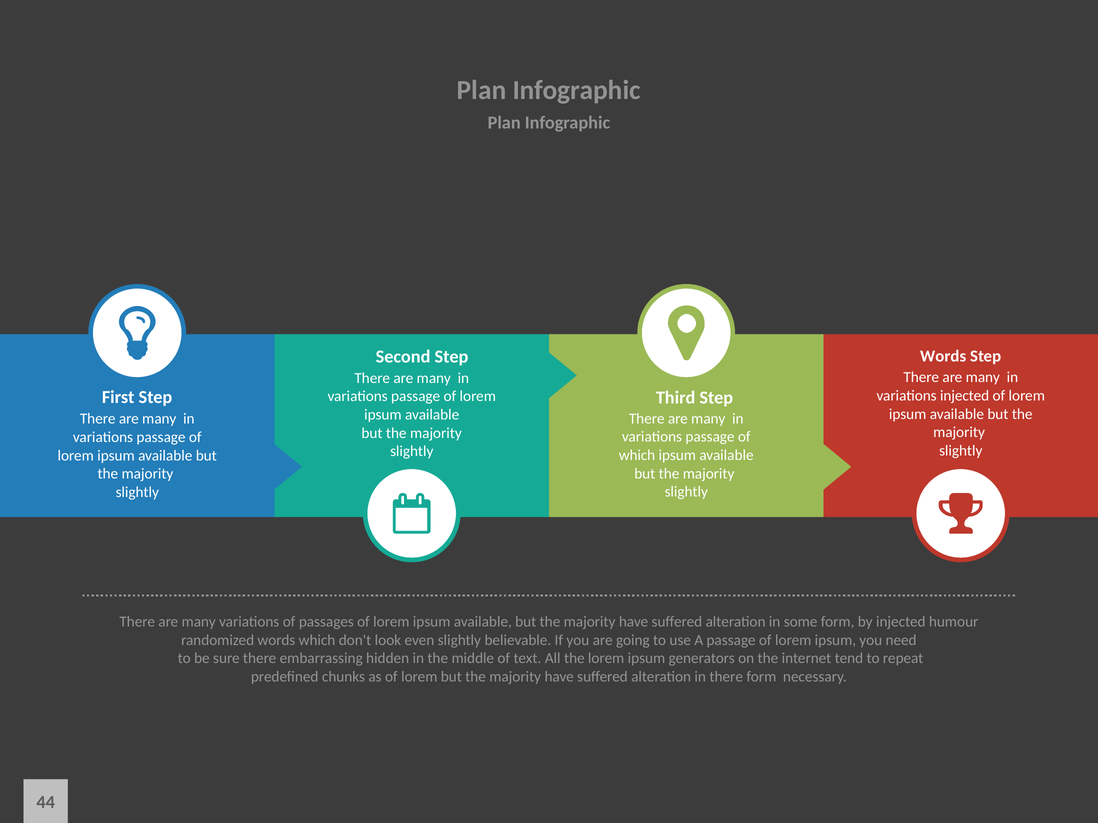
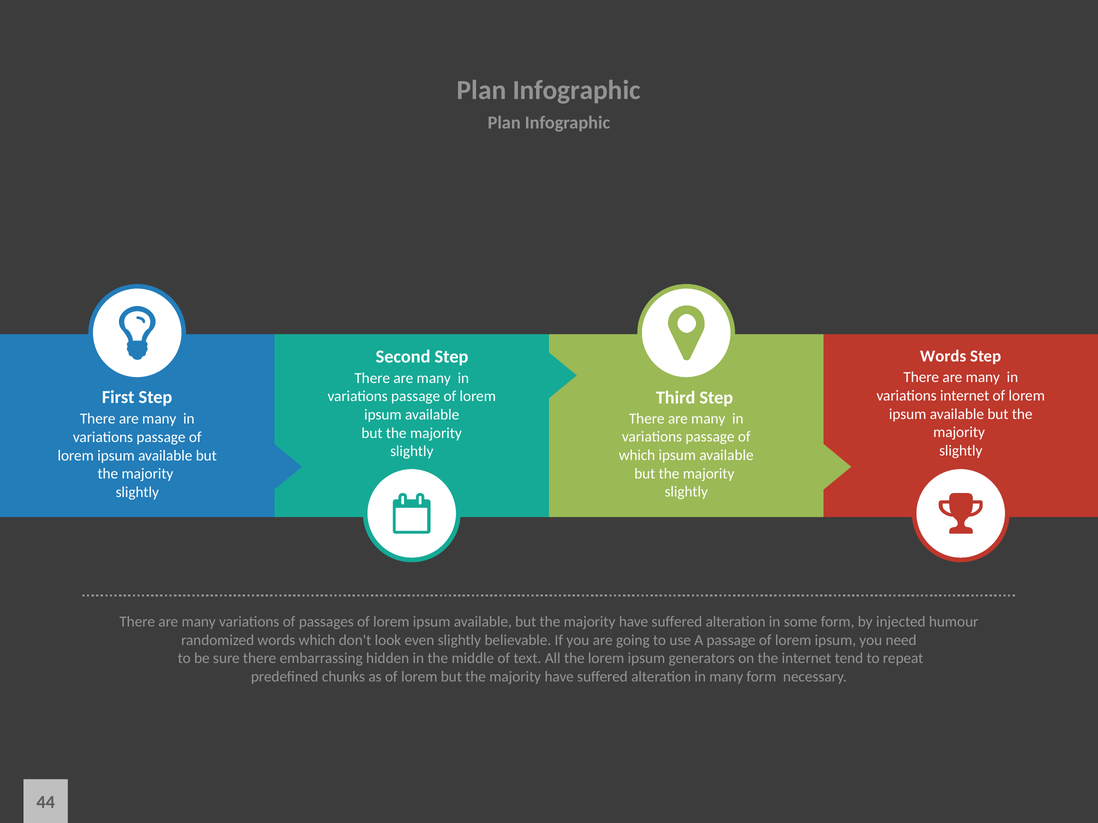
variations injected: injected -> internet
in there: there -> many
